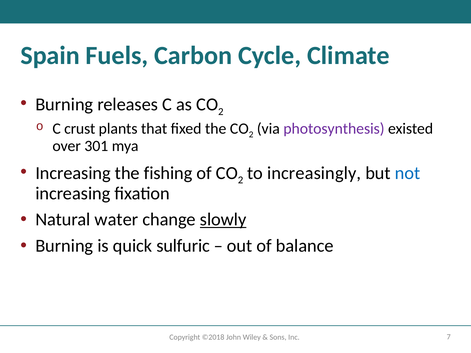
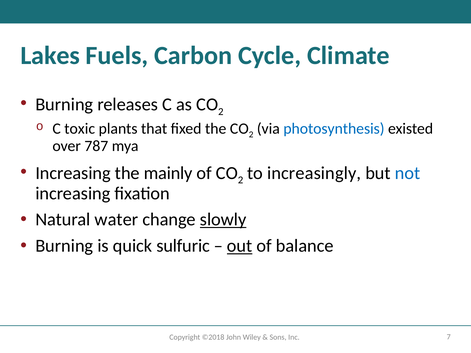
Spain: Spain -> Lakes
crust: crust -> toxic
photosynthesis colour: purple -> blue
301: 301 -> 787
fishing: fishing -> mainly
out underline: none -> present
